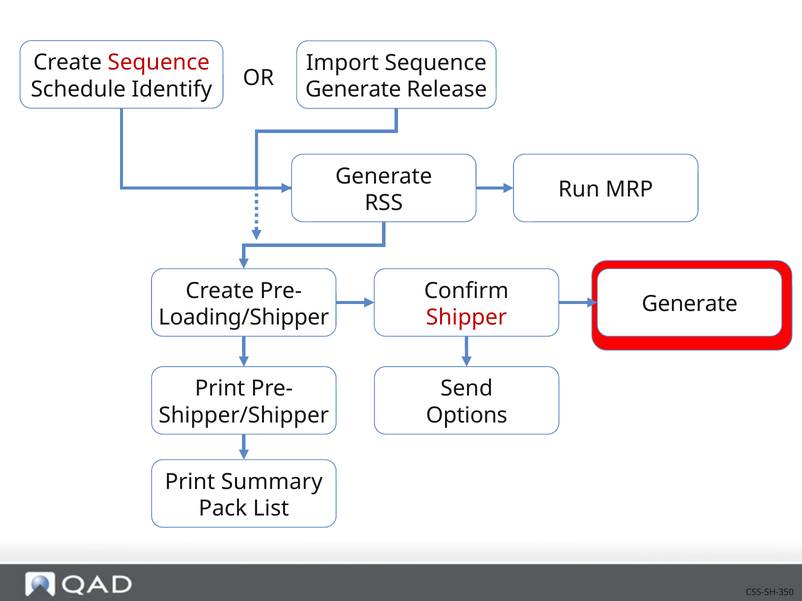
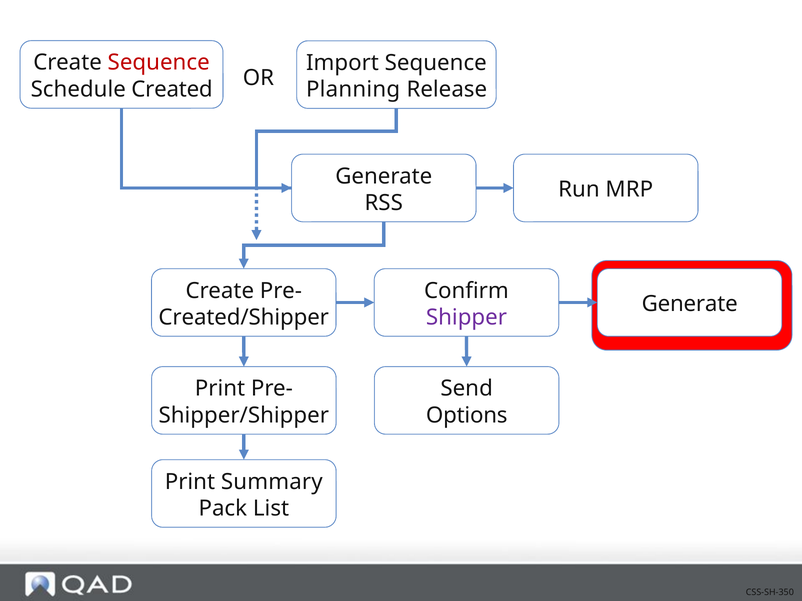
Identify: Identify -> Created
Generate at (353, 90): Generate -> Planning
Loading/Shipper: Loading/Shipper -> Created/Shipper
Shipper colour: red -> purple
